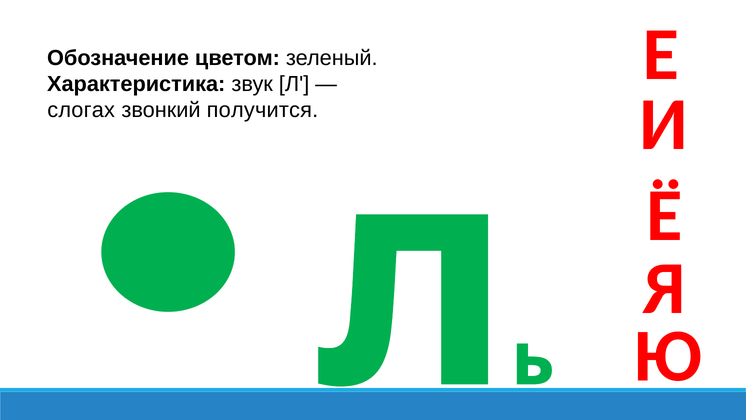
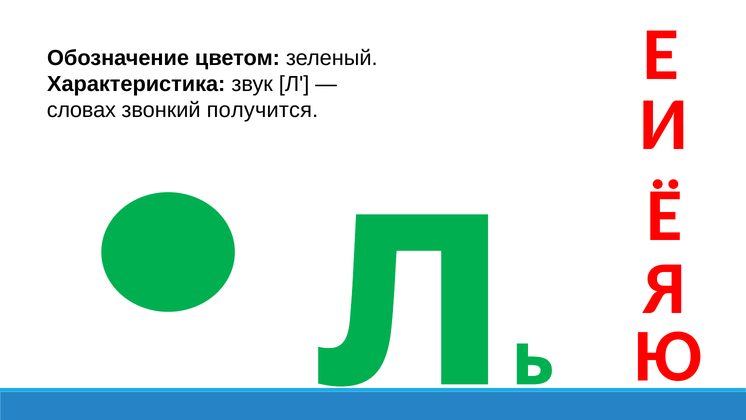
слогах: слогах -> словах
